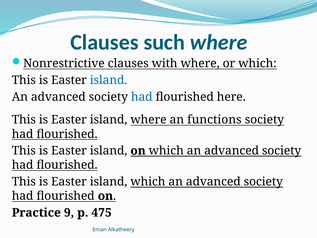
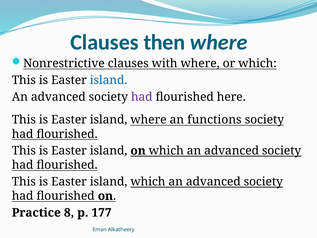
such: such -> then
had at (142, 97) colour: blue -> purple
9: 9 -> 8
475: 475 -> 177
